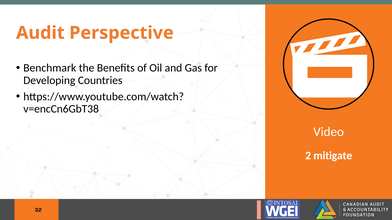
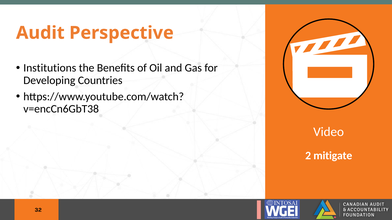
Benchmark: Benchmark -> Institutions
